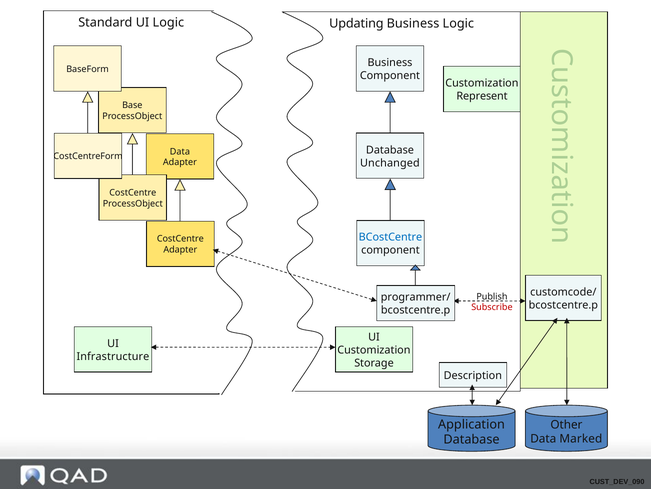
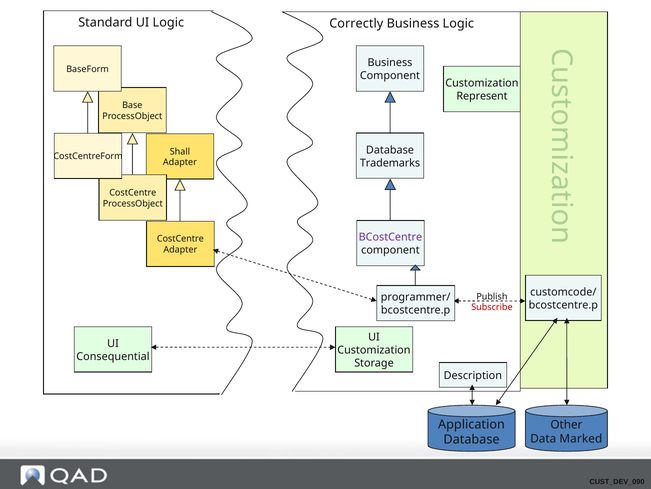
Updating: Updating -> Correctly
Data at (180, 151): Data -> Shall
Unchanged: Unchanged -> Trademarks
BCostCentre colour: blue -> purple
Infrastructure: Infrastructure -> Consequential
